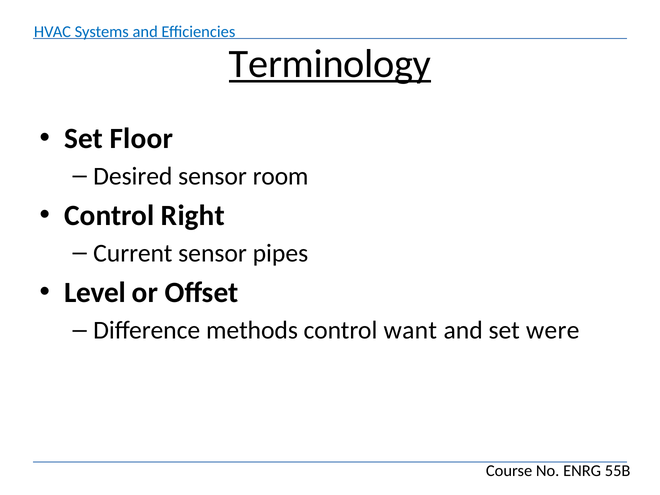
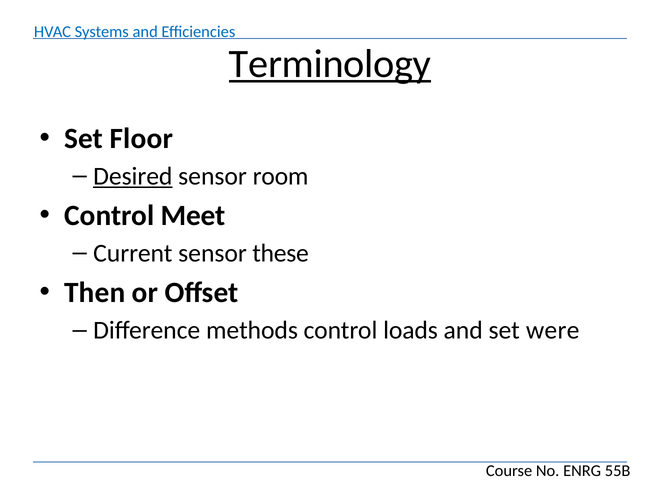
Desired underline: none -> present
Right: Right -> Meet
pipes: pipes -> these
Level: Level -> Then
want: want -> loads
